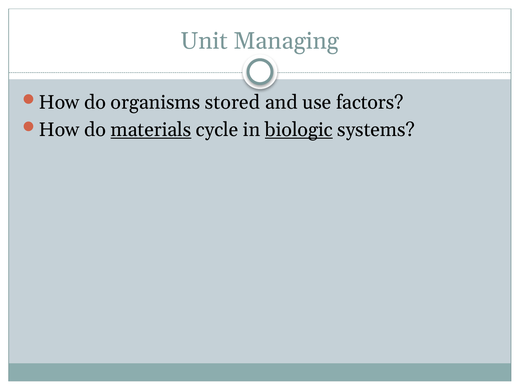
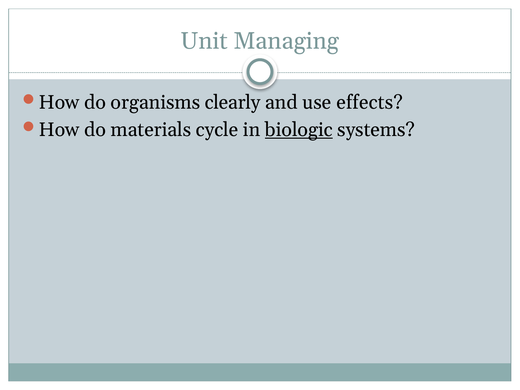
stored: stored -> clearly
factors: factors -> effects
materials underline: present -> none
